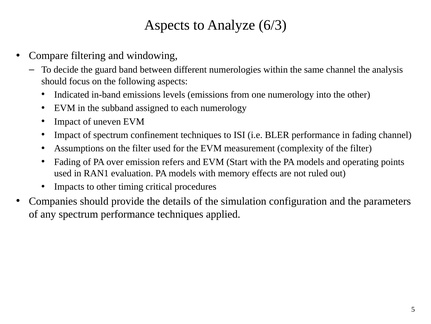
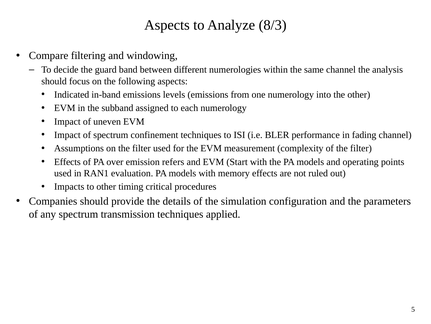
6/3: 6/3 -> 8/3
Fading at (67, 162): Fading -> Effects
spectrum performance: performance -> transmission
